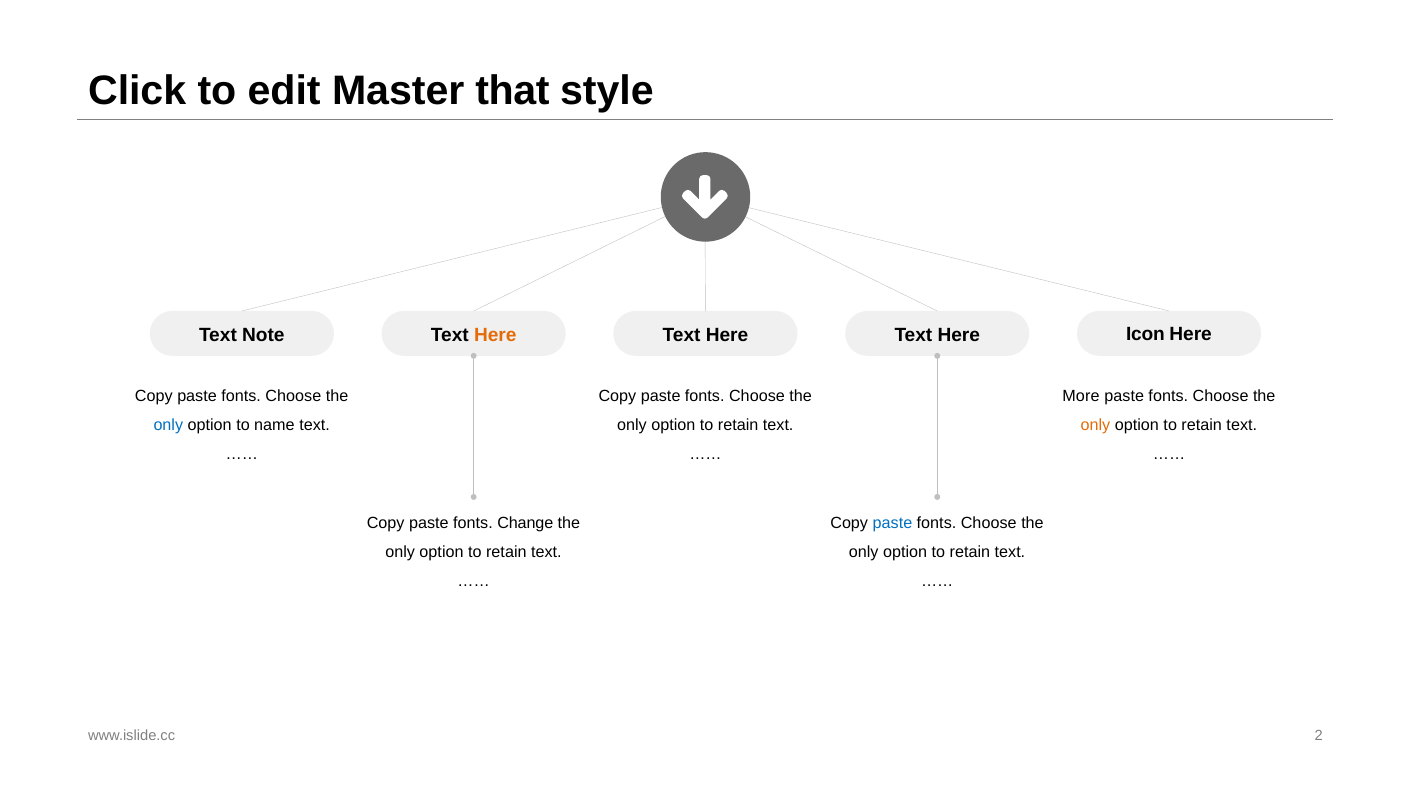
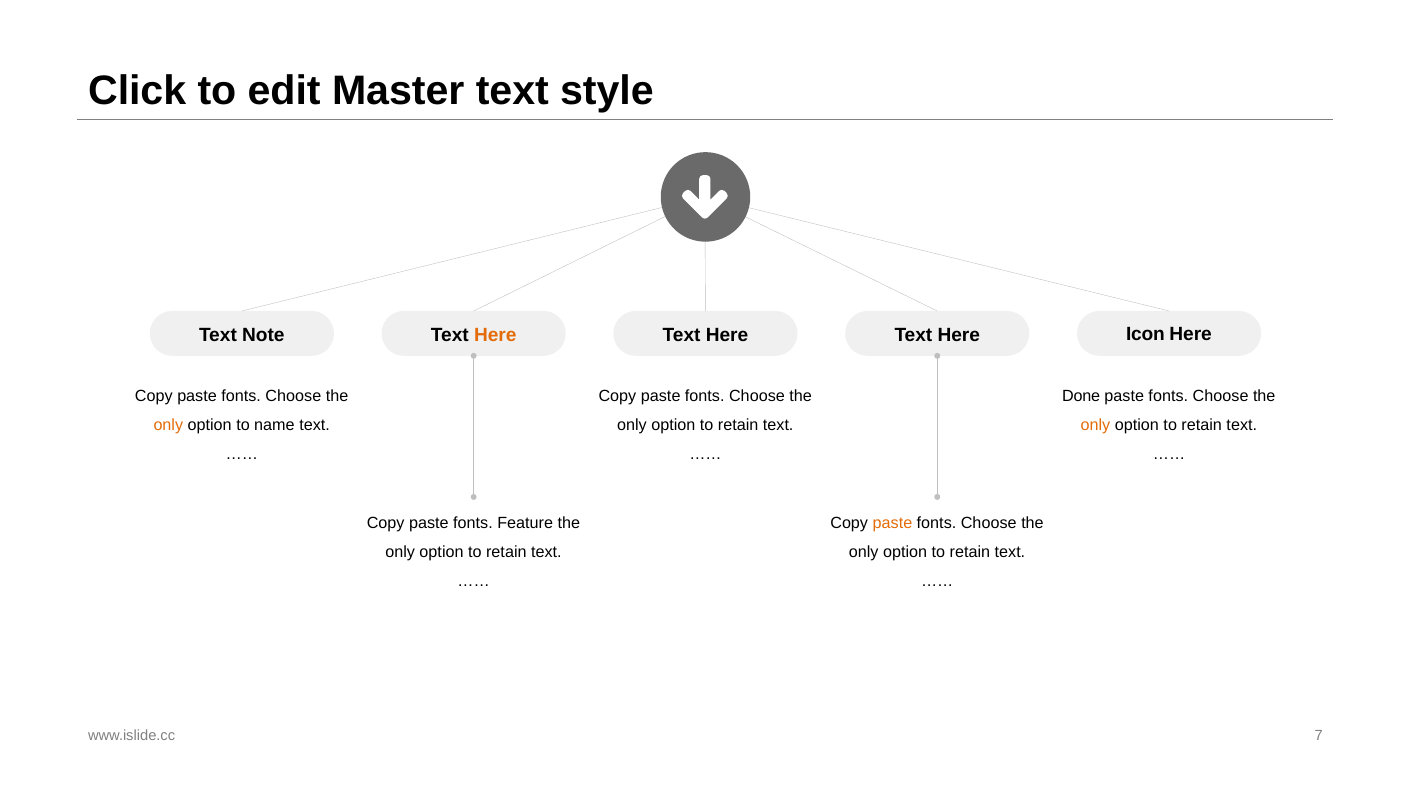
Master that: that -> text
More: More -> Done
only at (168, 425) colour: blue -> orange
Change: Change -> Feature
paste at (892, 523) colour: blue -> orange
2: 2 -> 7
